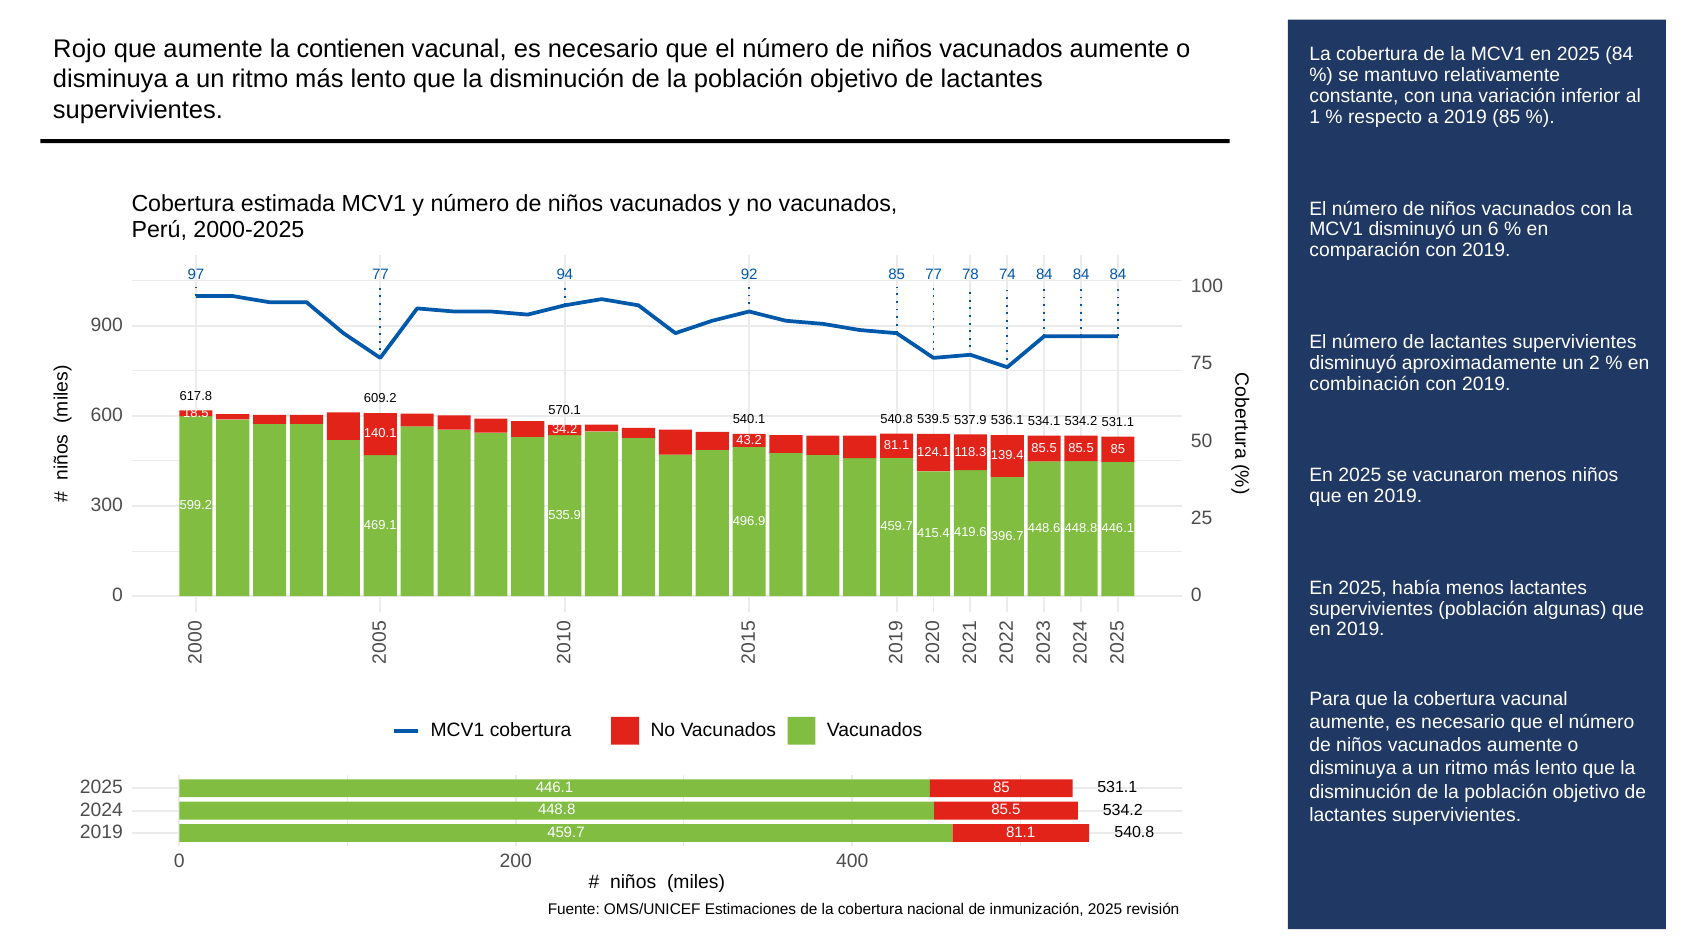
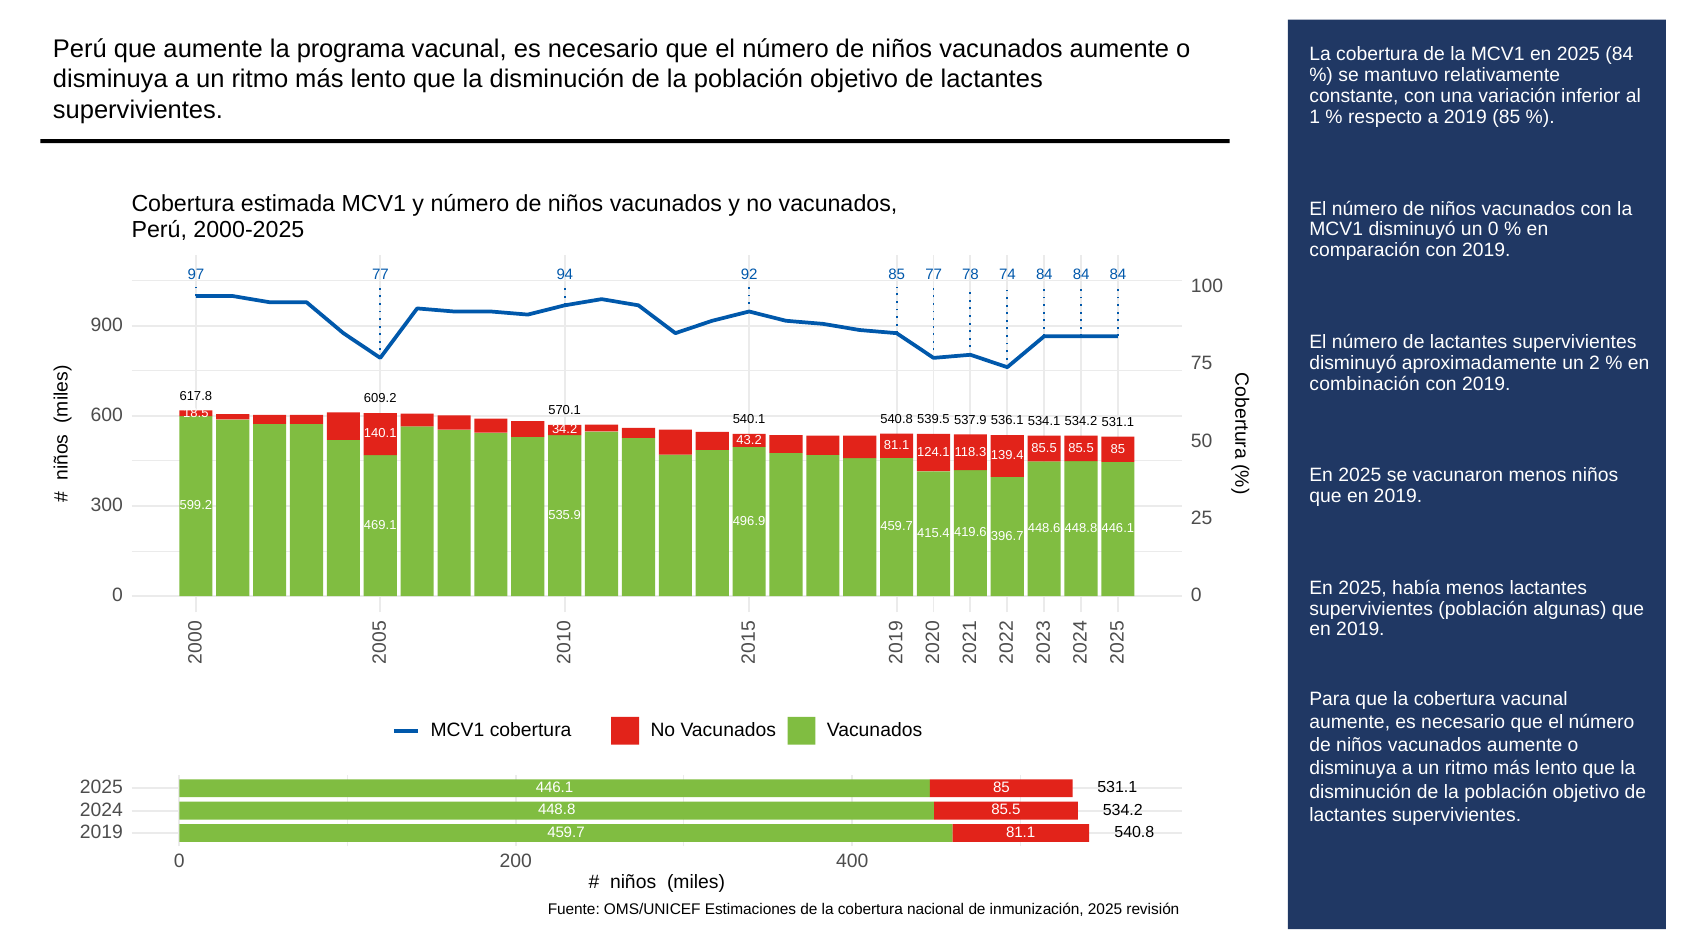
Rojo at (80, 49): Rojo -> Perú
contienen: contienen -> programa
un 6: 6 -> 0
